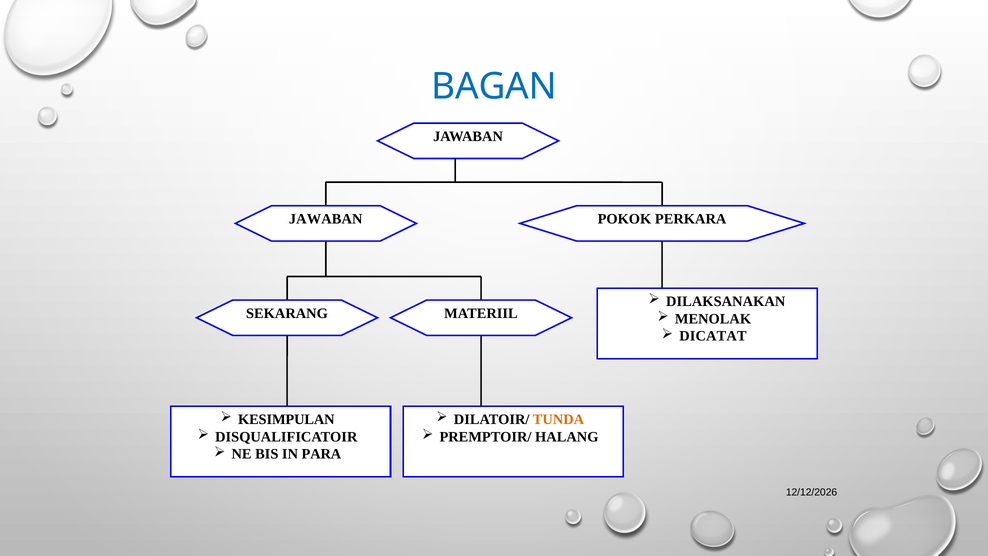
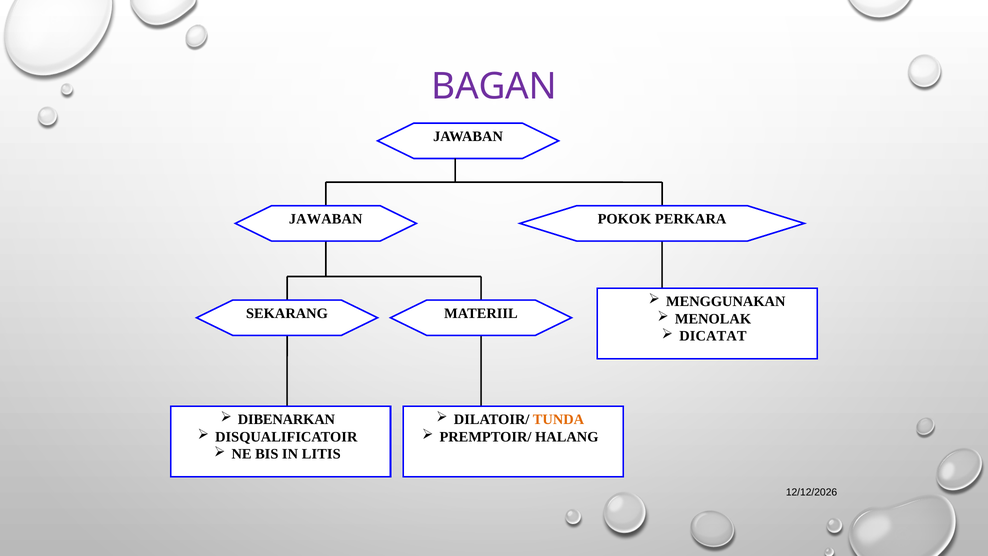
BAGAN colour: blue -> purple
DILAKSANAKAN: DILAKSANAKAN -> MENGGUNAKAN
KESIMPULAN: KESIMPULAN -> DIBENARKAN
PARA: PARA -> LITIS
